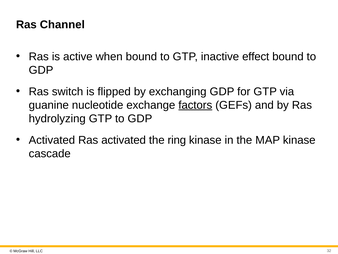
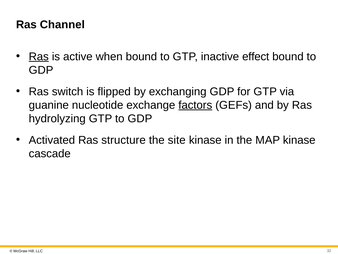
Ras at (39, 56) underline: none -> present
Ras activated: activated -> structure
ring: ring -> site
